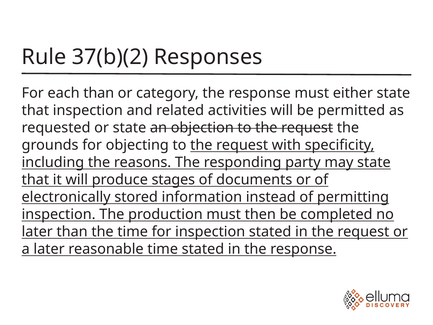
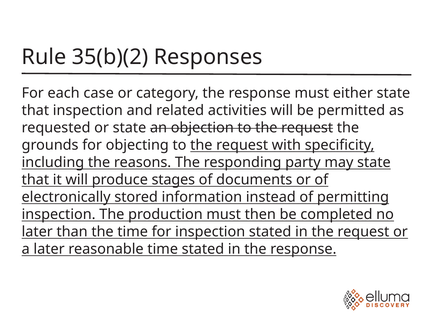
37(b)(2: 37(b)(2 -> 35(b)(2
each than: than -> case
